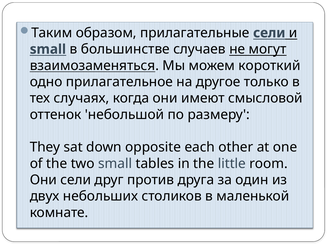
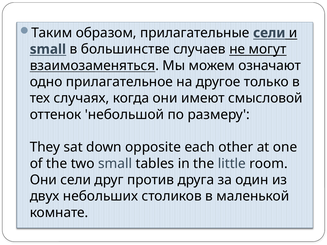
короткий: короткий -> означают
